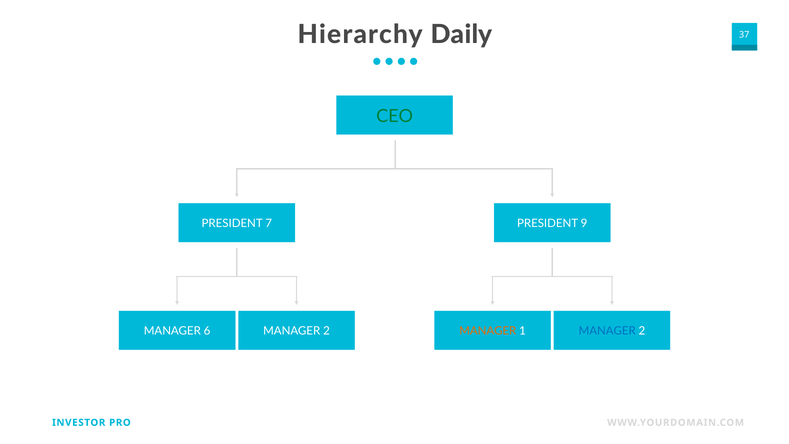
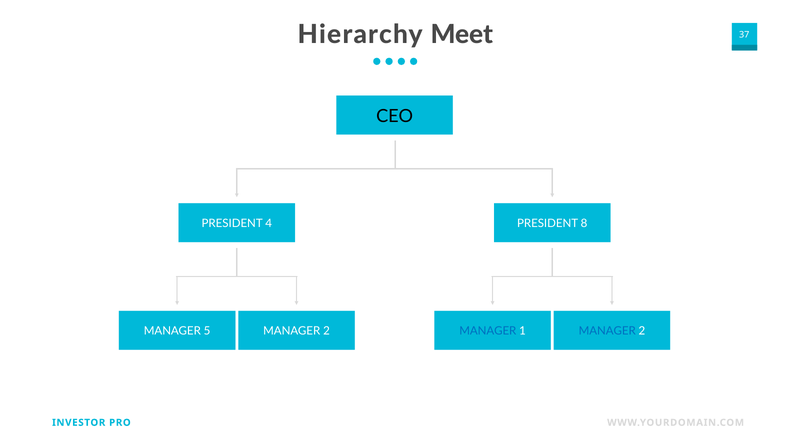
Daily: Daily -> Meet
CEO colour: green -> black
7: 7 -> 4
9: 9 -> 8
6: 6 -> 5
MANAGER at (488, 331) colour: orange -> blue
